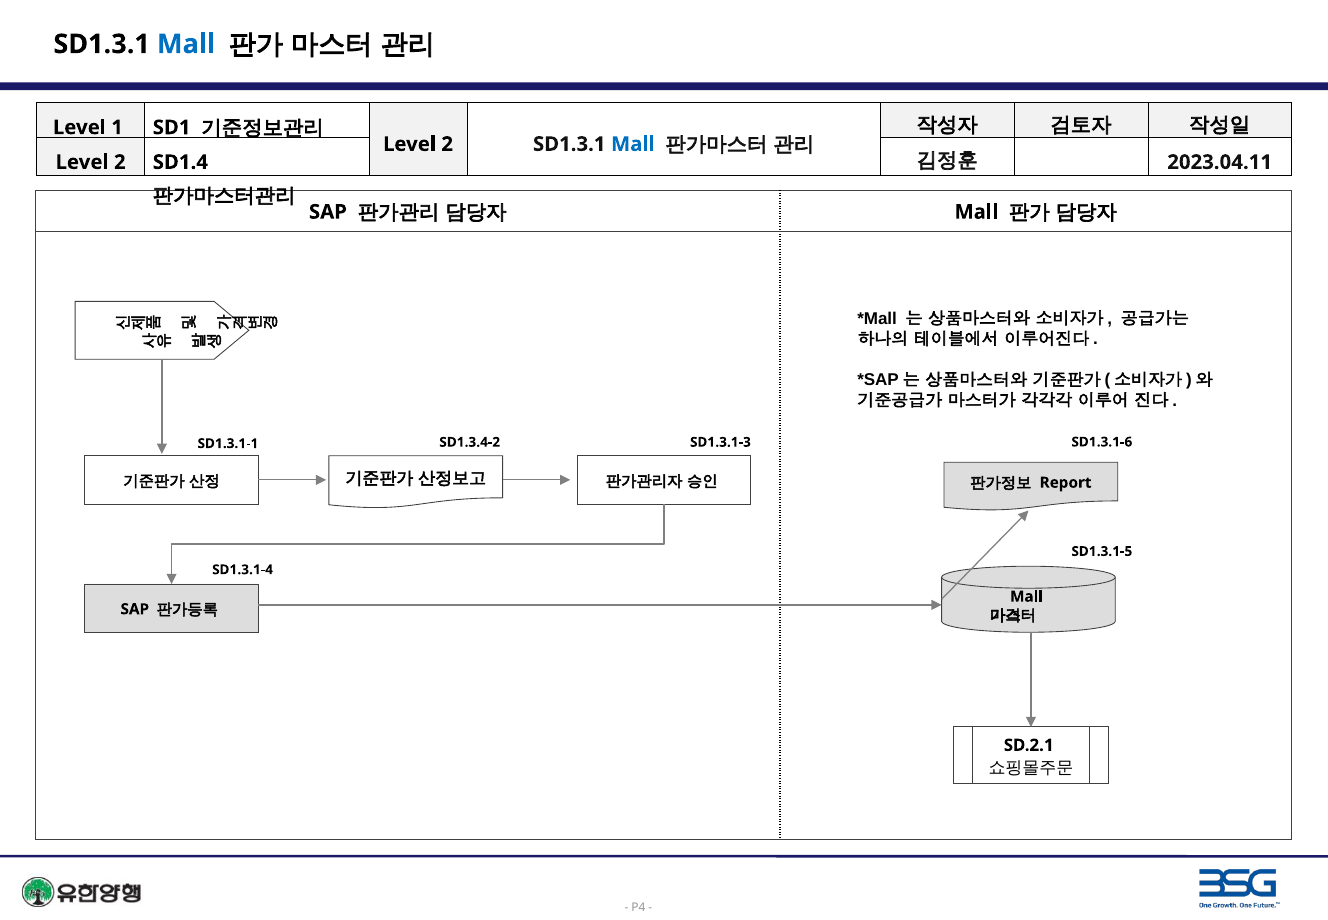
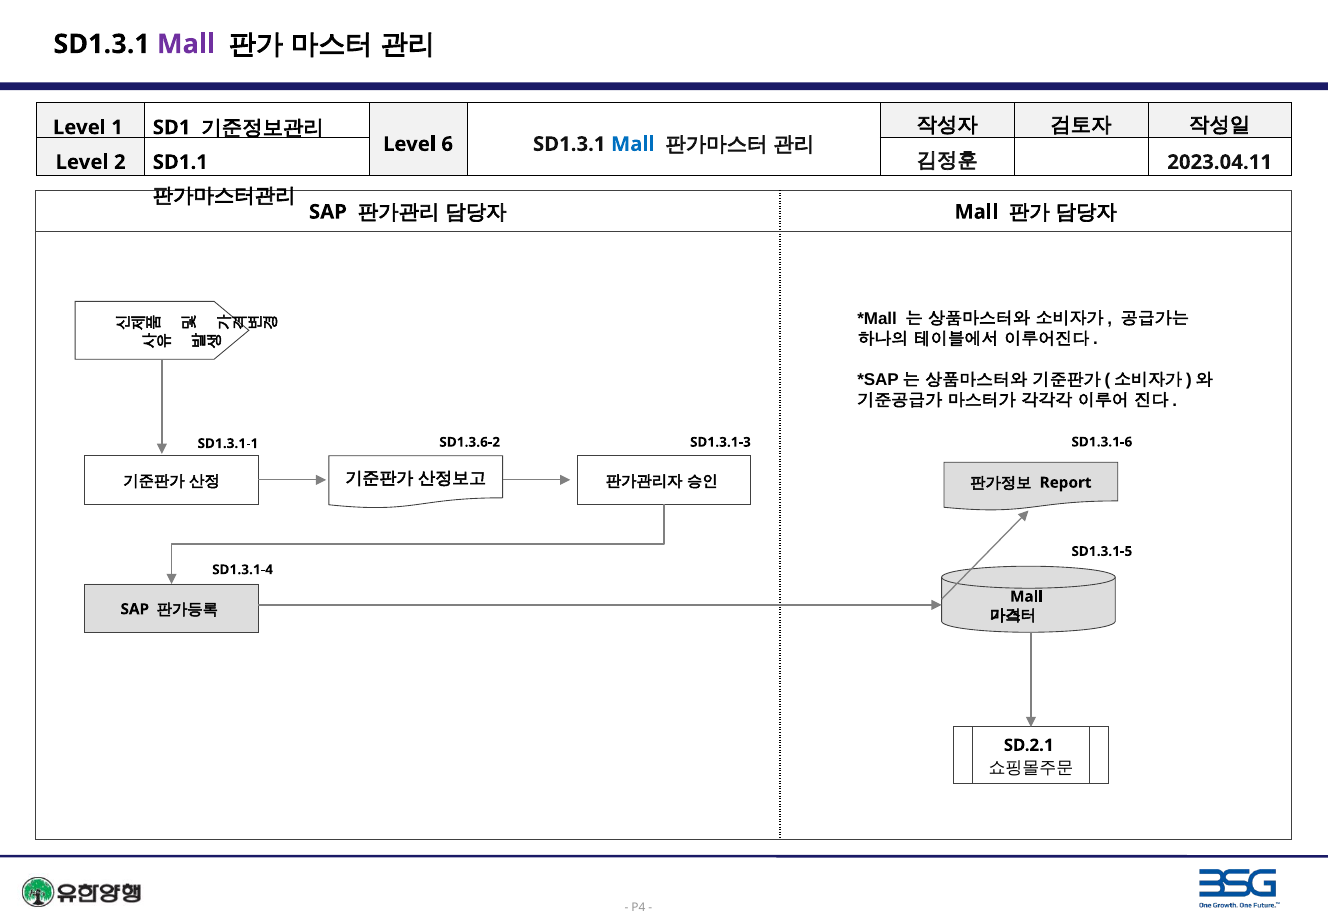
Mall at (186, 44) colour: blue -> purple
2 at (447, 144): 2 -> 6
SD1.4: SD1.4 -> SD1.1
SD1.3.4-2: SD1.3.4-2 -> SD1.3.6-2
